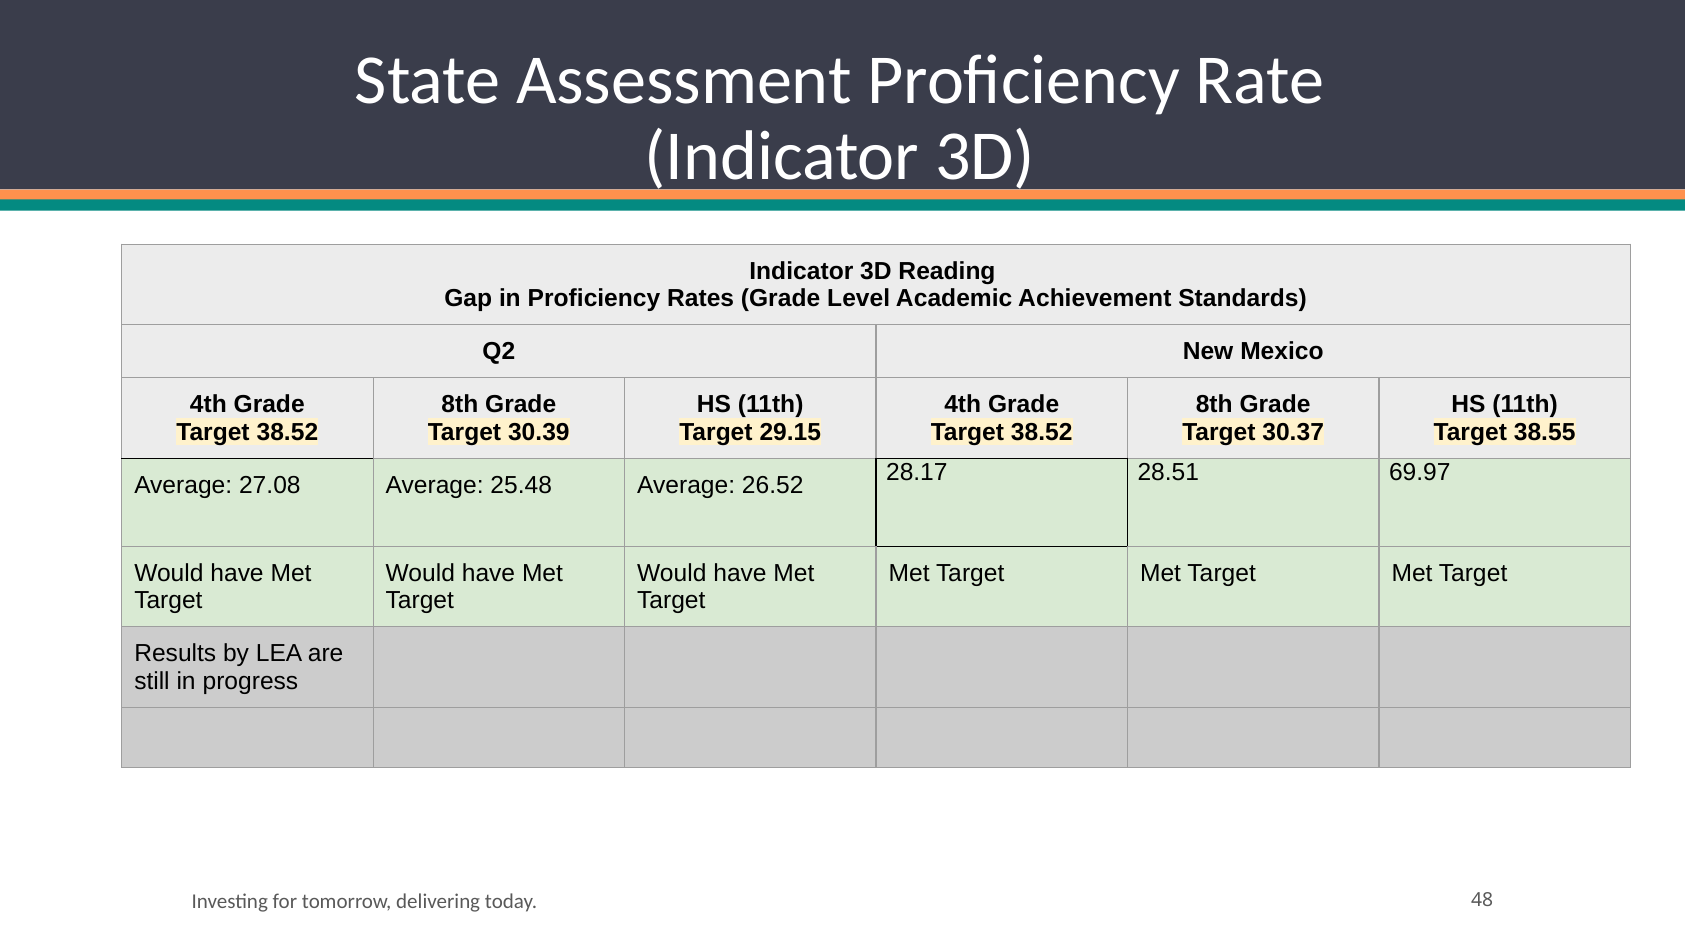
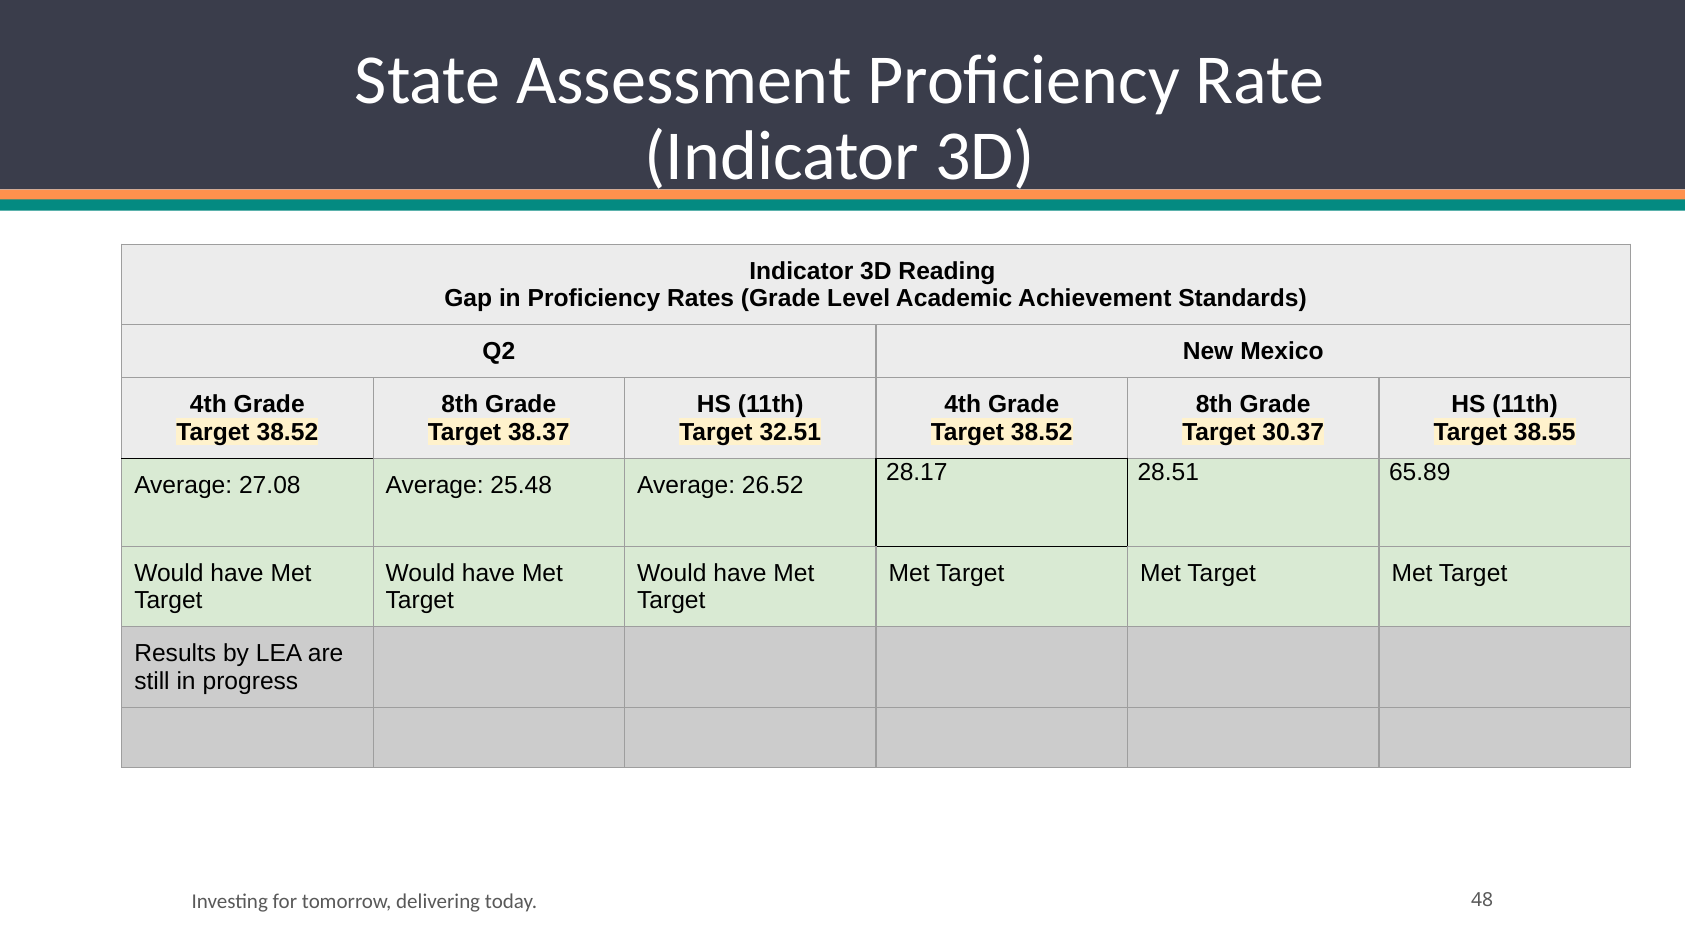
30.39: 30.39 -> 38.37
29.15: 29.15 -> 32.51
69.97: 69.97 -> 65.89
